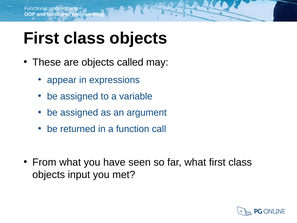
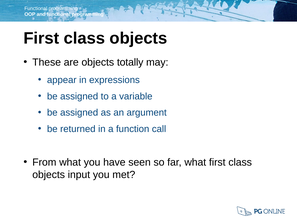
called: called -> totally
